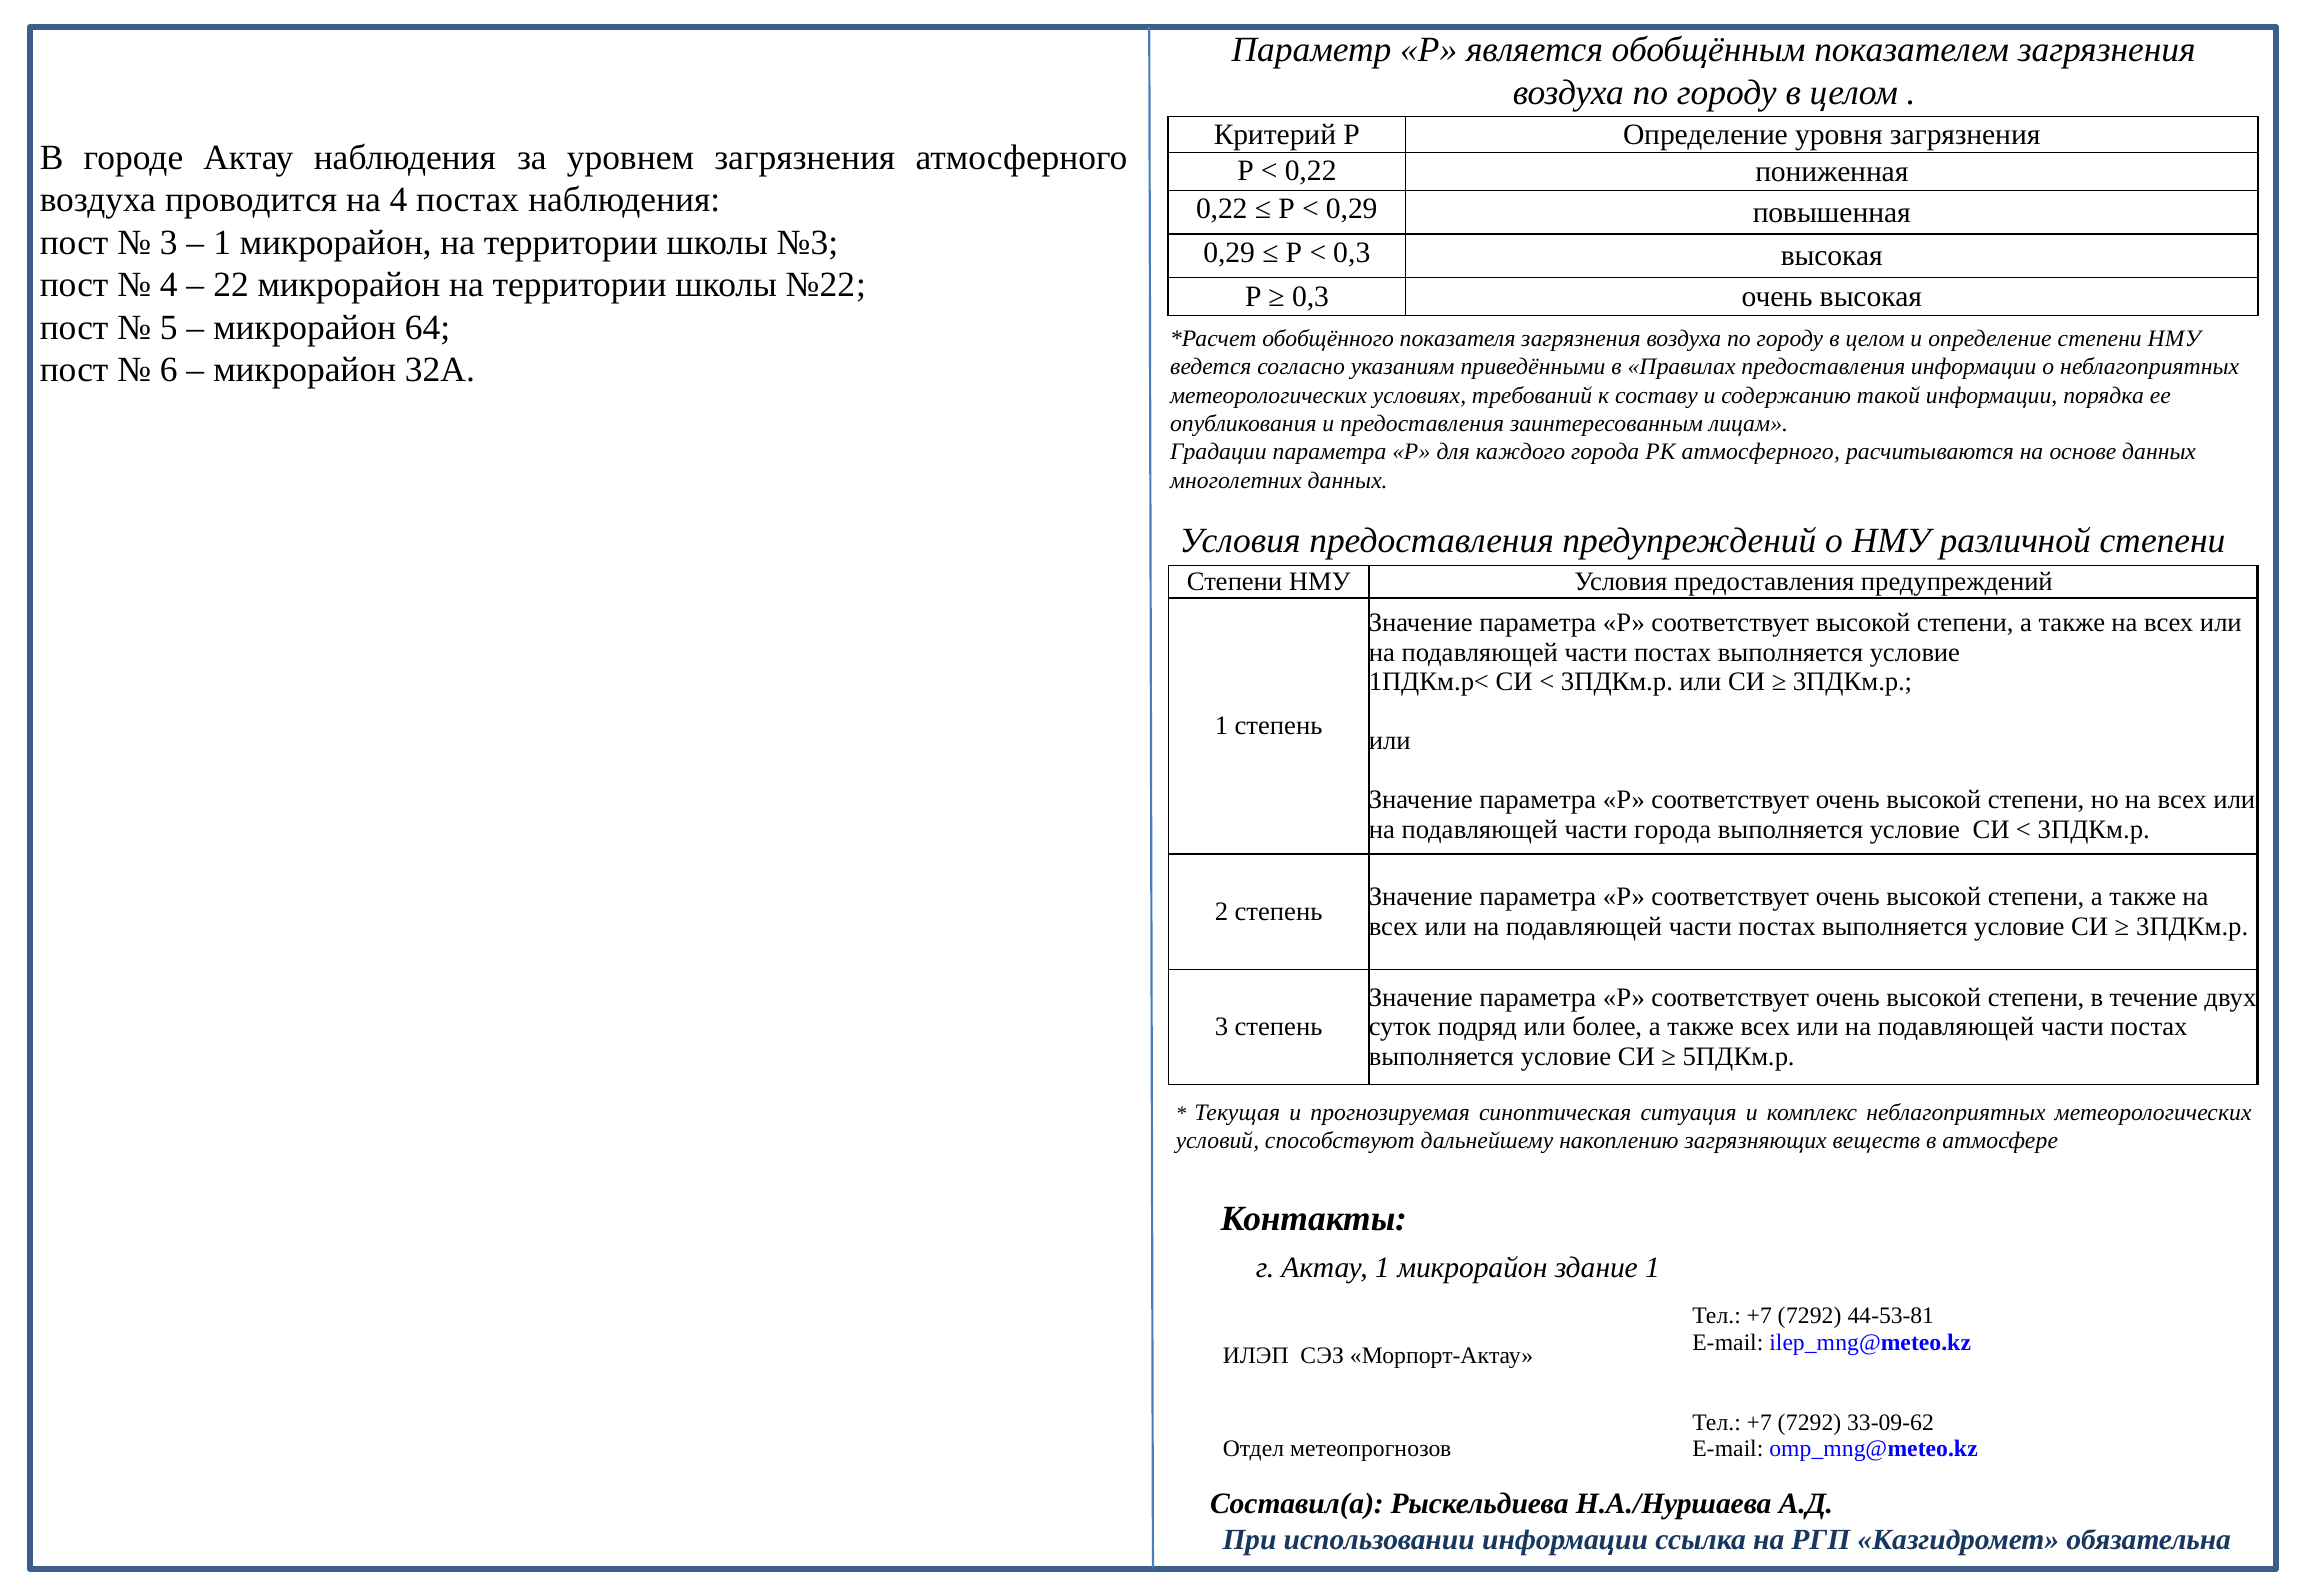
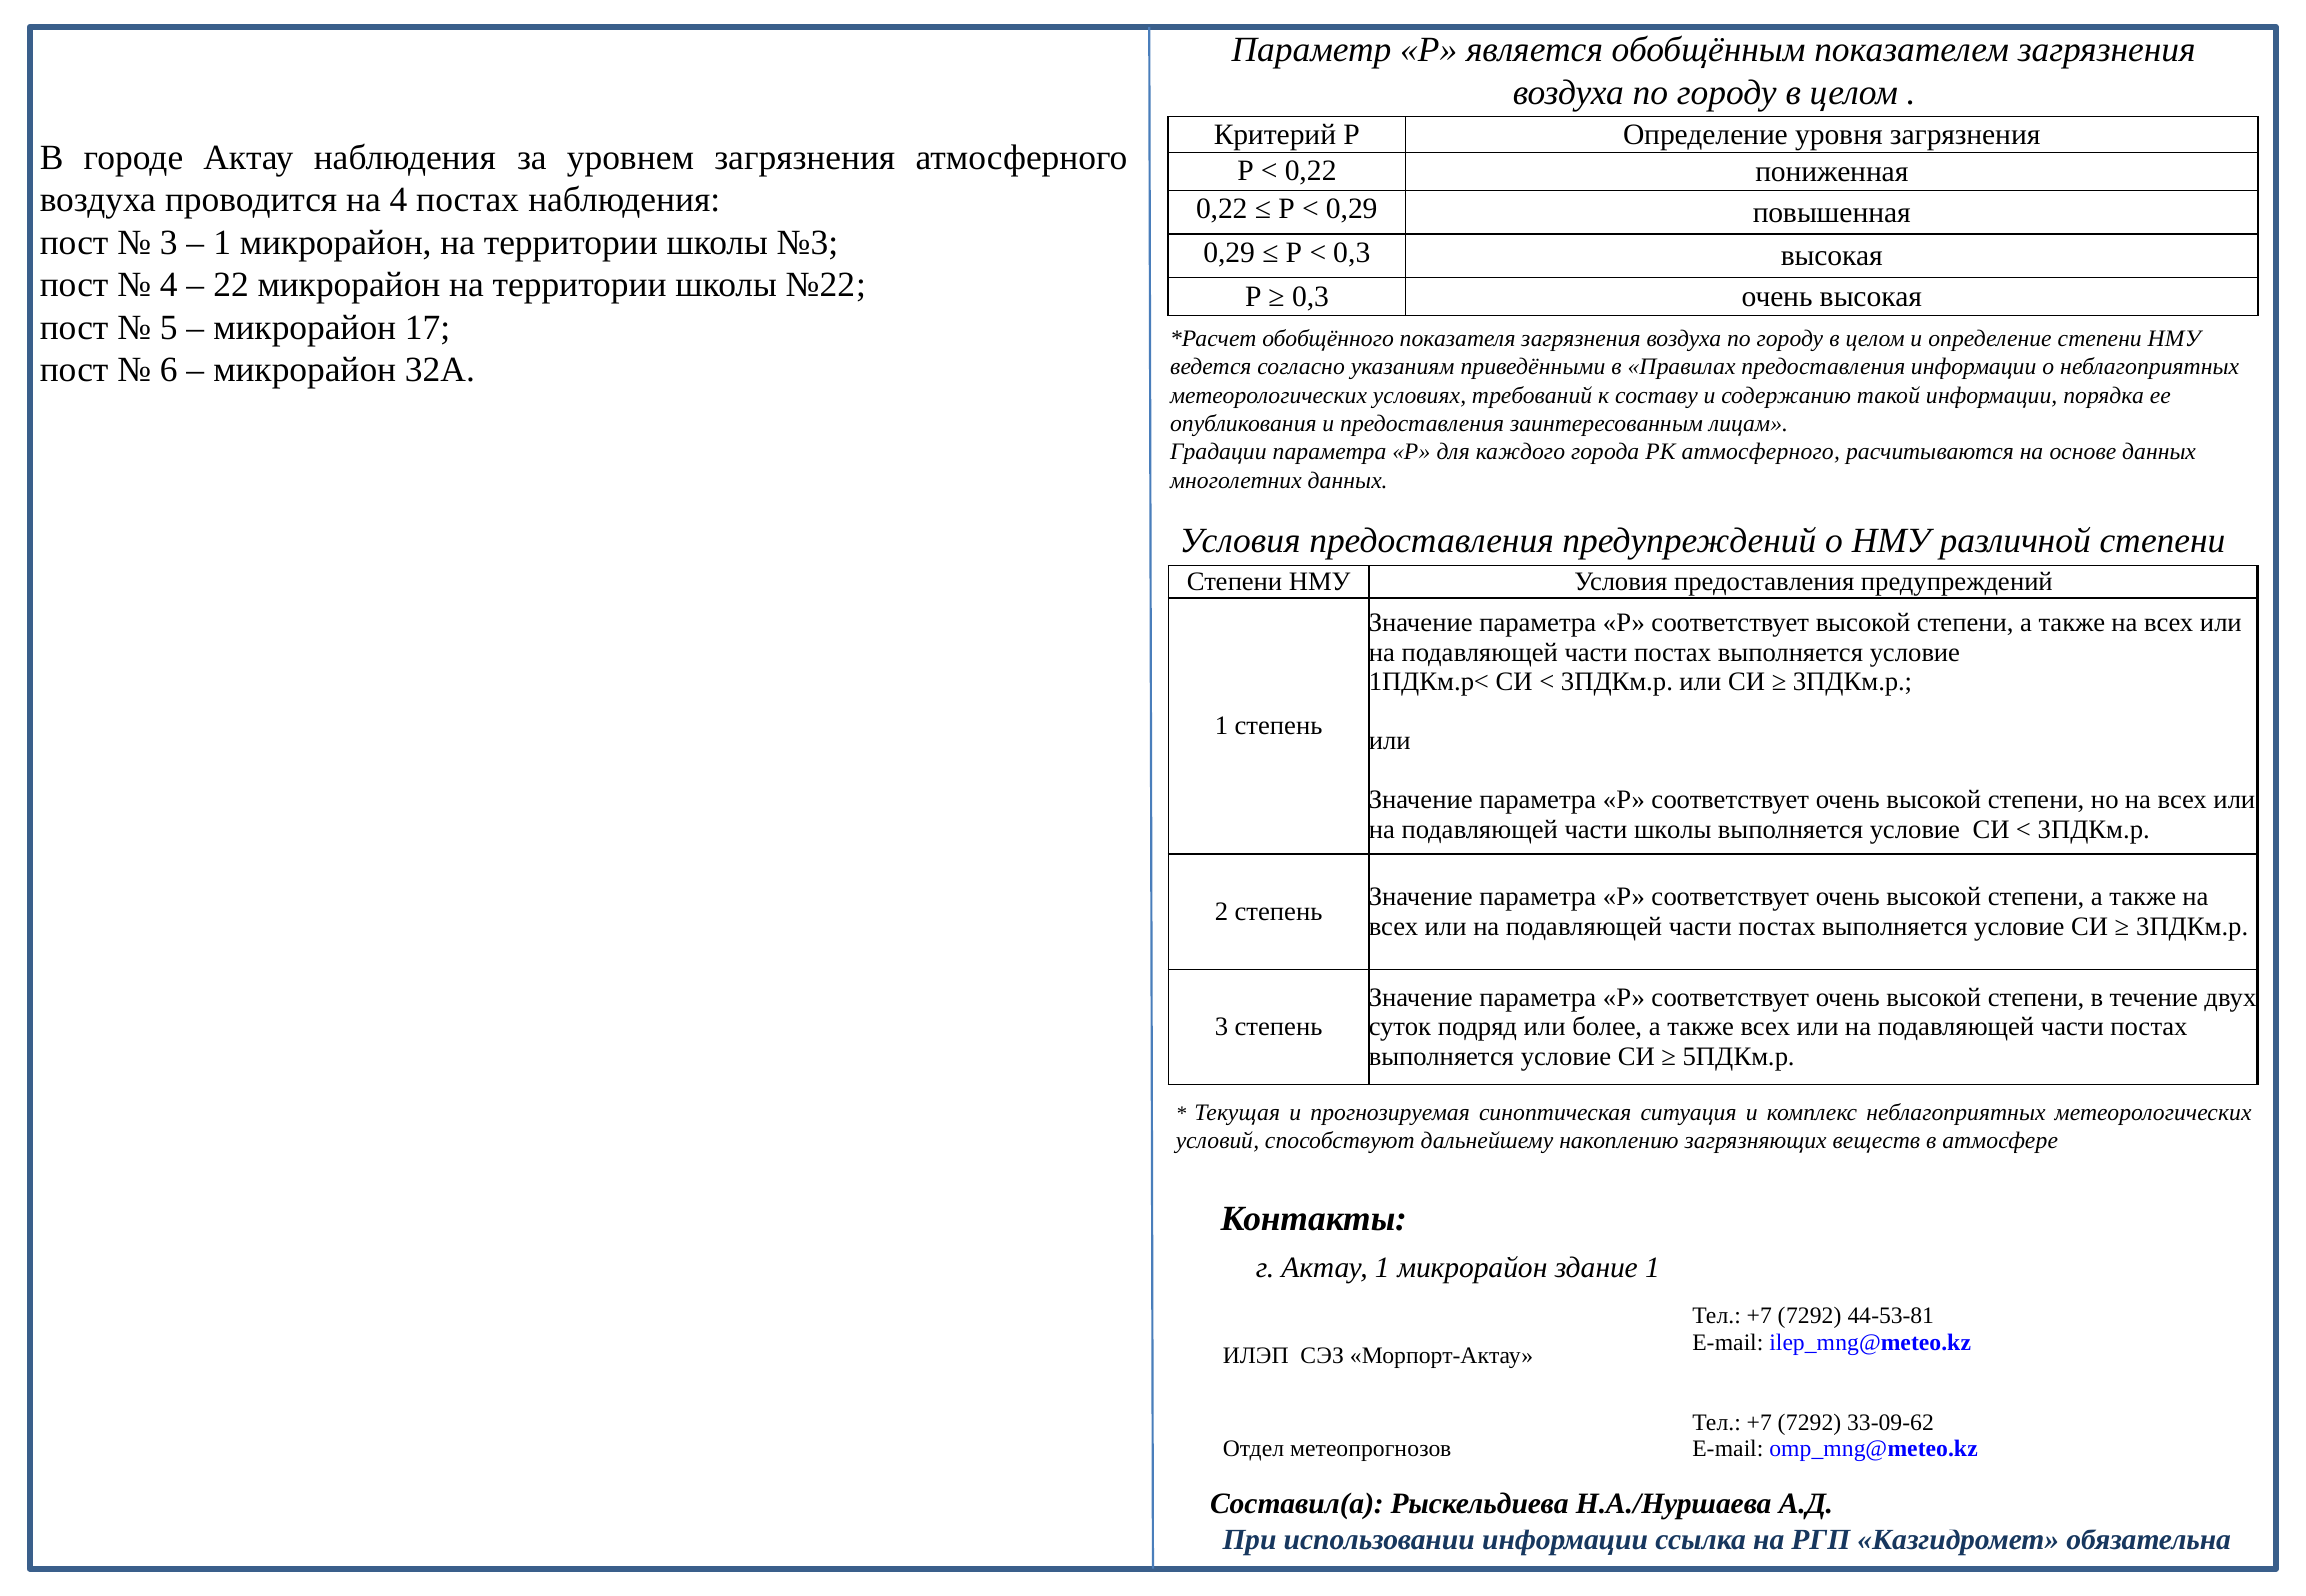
64: 64 -> 17
части города: города -> школы
